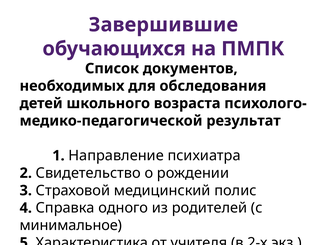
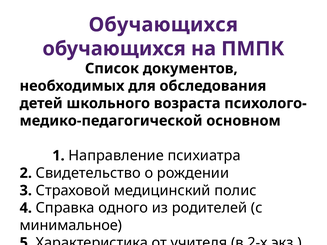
Завершившие at (163, 25): Завершившие -> Обучающихся
результат: результат -> основном
